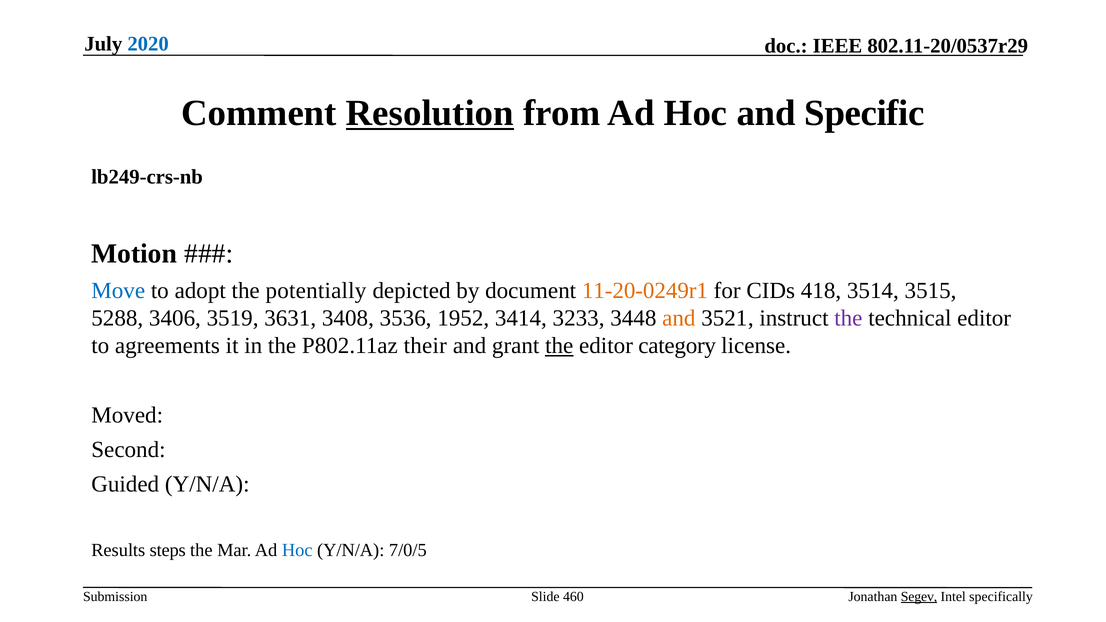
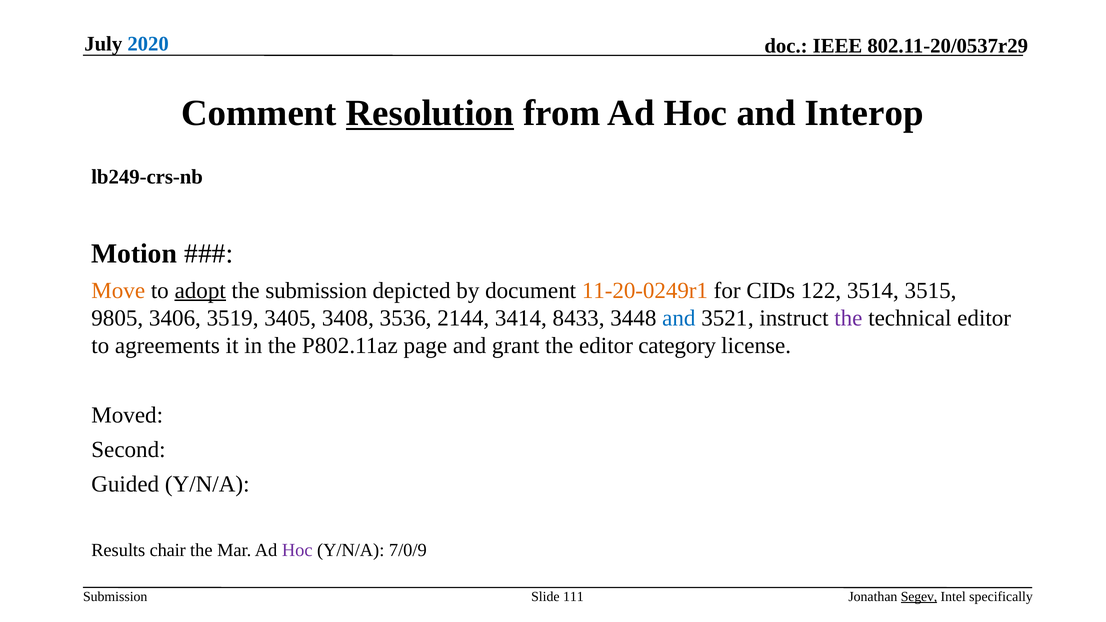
Specific: Specific -> Interop
Move colour: blue -> orange
adopt underline: none -> present
the potentially: potentially -> submission
418: 418 -> 122
5288: 5288 -> 9805
3631: 3631 -> 3405
1952: 1952 -> 2144
3233: 3233 -> 8433
and at (679, 318) colour: orange -> blue
their: their -> page
the at (559, 346) underline: present -> none
steps: steps -> chair
Hoc at (297, 550) colour: blue -> purple
7/0/5: 7/0/5 -> 7/0/9
460: 460 -> 111
